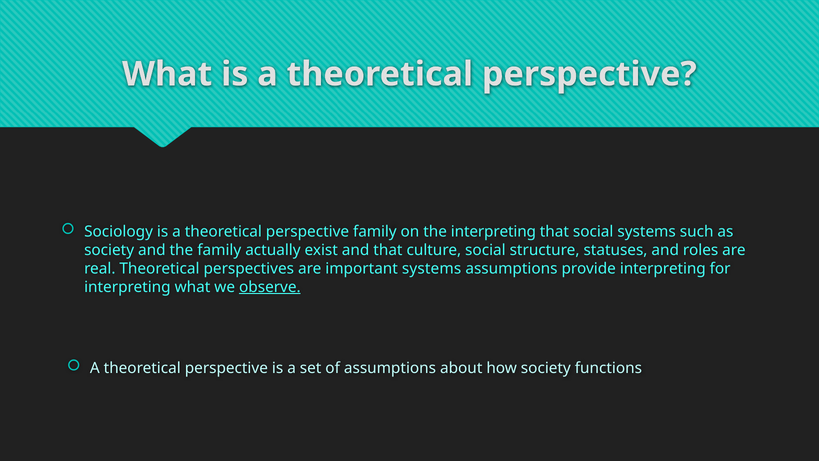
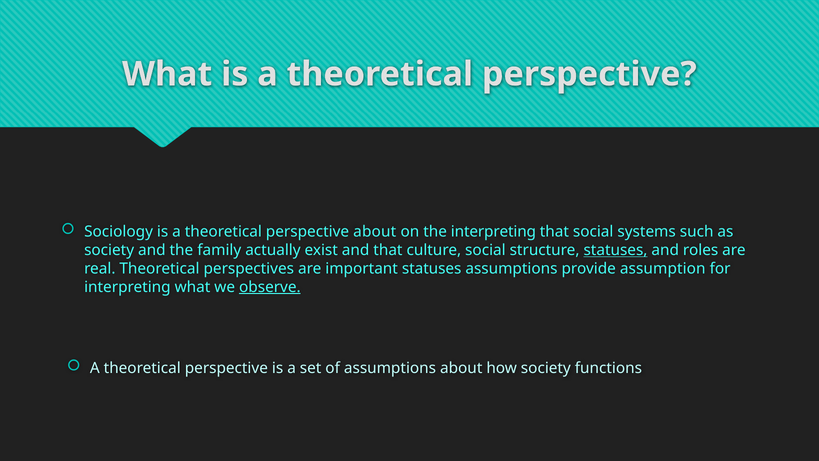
perspective family: family -> about
statuses at (615, 250) underline: none -> present
important systems: systems -> statuses
provide interpreting: interpreting -> assumption
